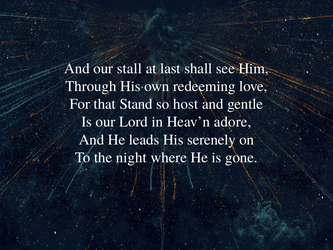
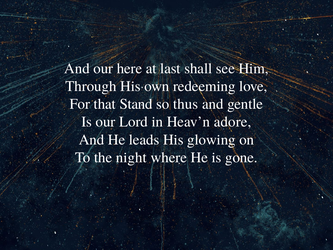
stall: stall -> here
host: host -> thus
serenely: serenely -> glowing
